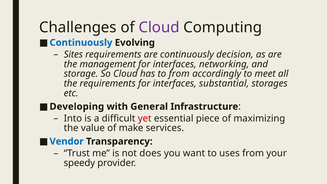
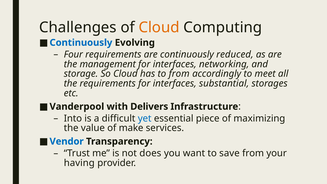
Cloud at (159, 27) colour: purple -> orange
Sites: Sites -> Four
decision: decision -> reduced
Developing: Developing -> Vanderpool
General: General -> Delivers
yet colour: red -> blue
uses: uses -> save
speedy: speedy -> having
